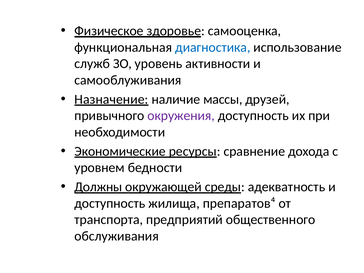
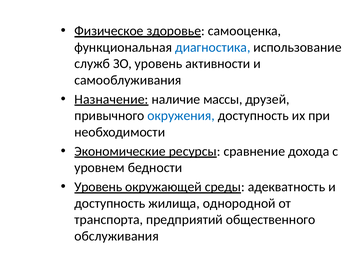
окружения colour: purple -> blue
Должны at (98, 187): Должны -> Уровень
препаратов⁴: препаратов⁴ -> однородной
